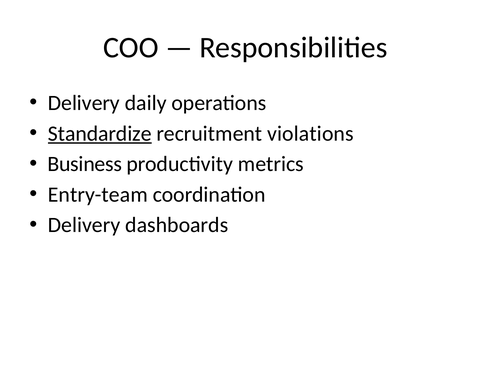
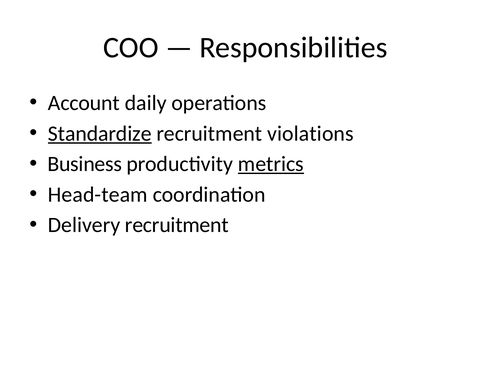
Delivery at (84, 103): Delivery -> Account
metrics underline: none -> present
Entry-team: Entry-team -> Head-team
Delivery dashboards: dashboards -> recruitment
